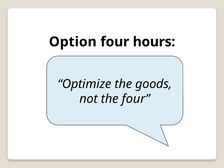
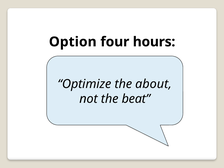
goods: goods -> about
the four: four -> beat
